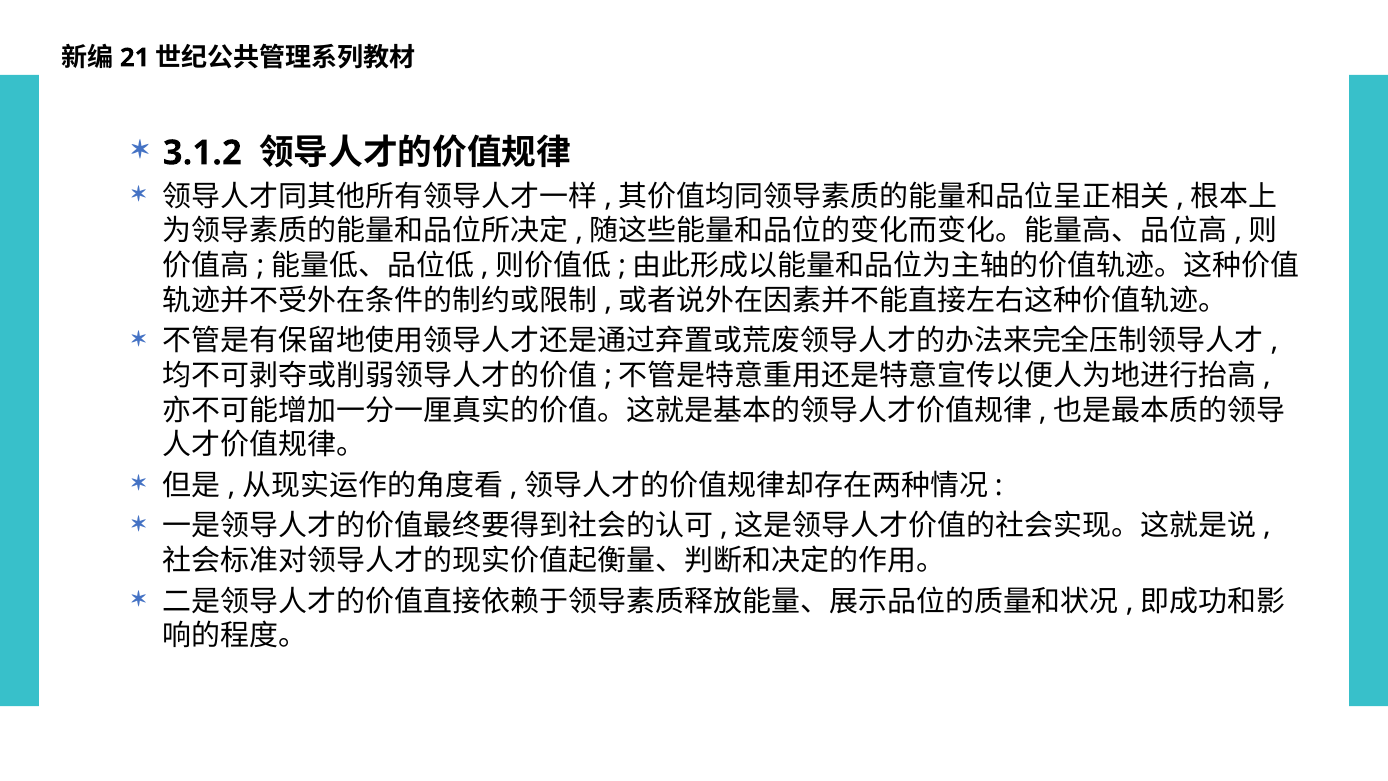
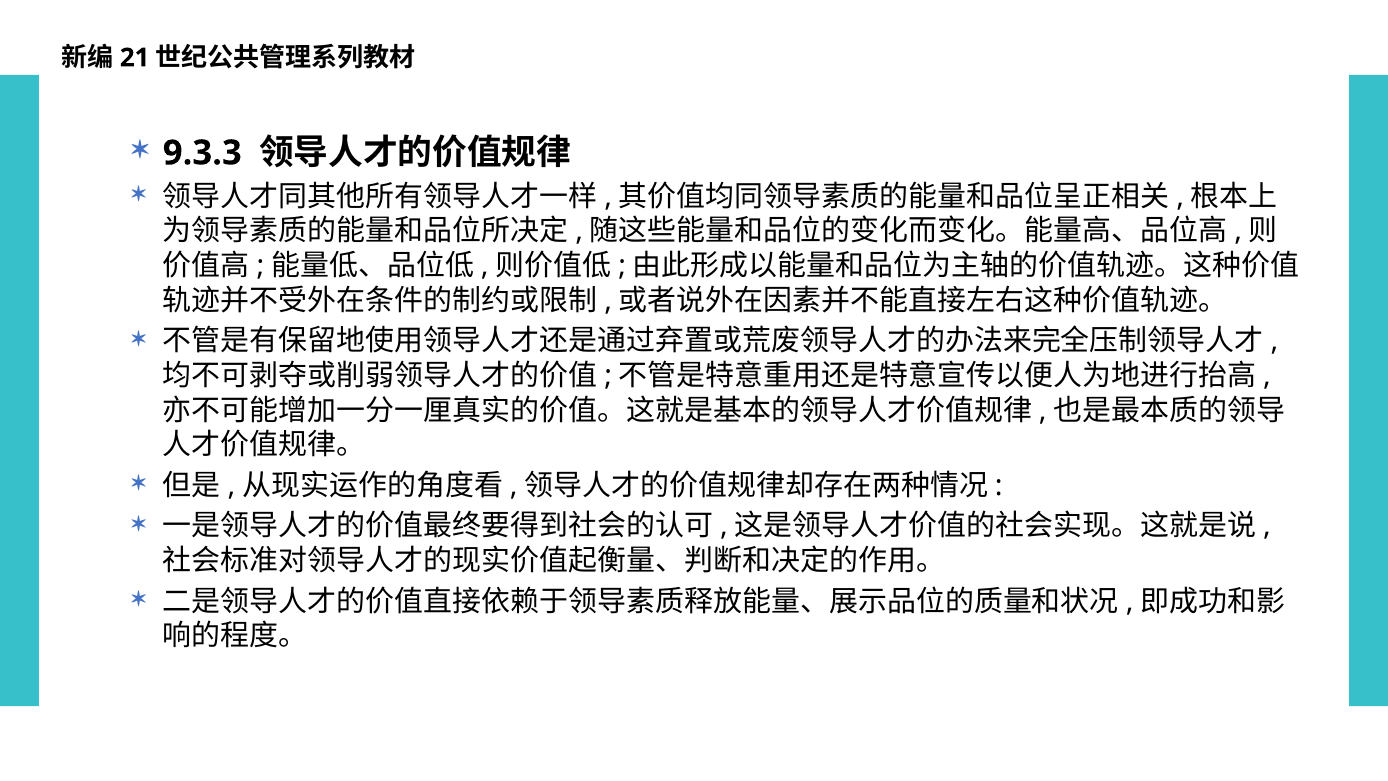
3.1.2: 3.1.2 -> 9.3.3
